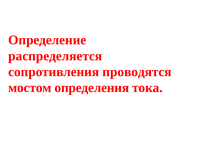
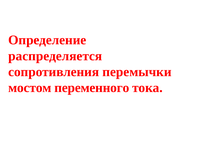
проводятся: проводятся -> перемычки
определения: определения -> переменного
